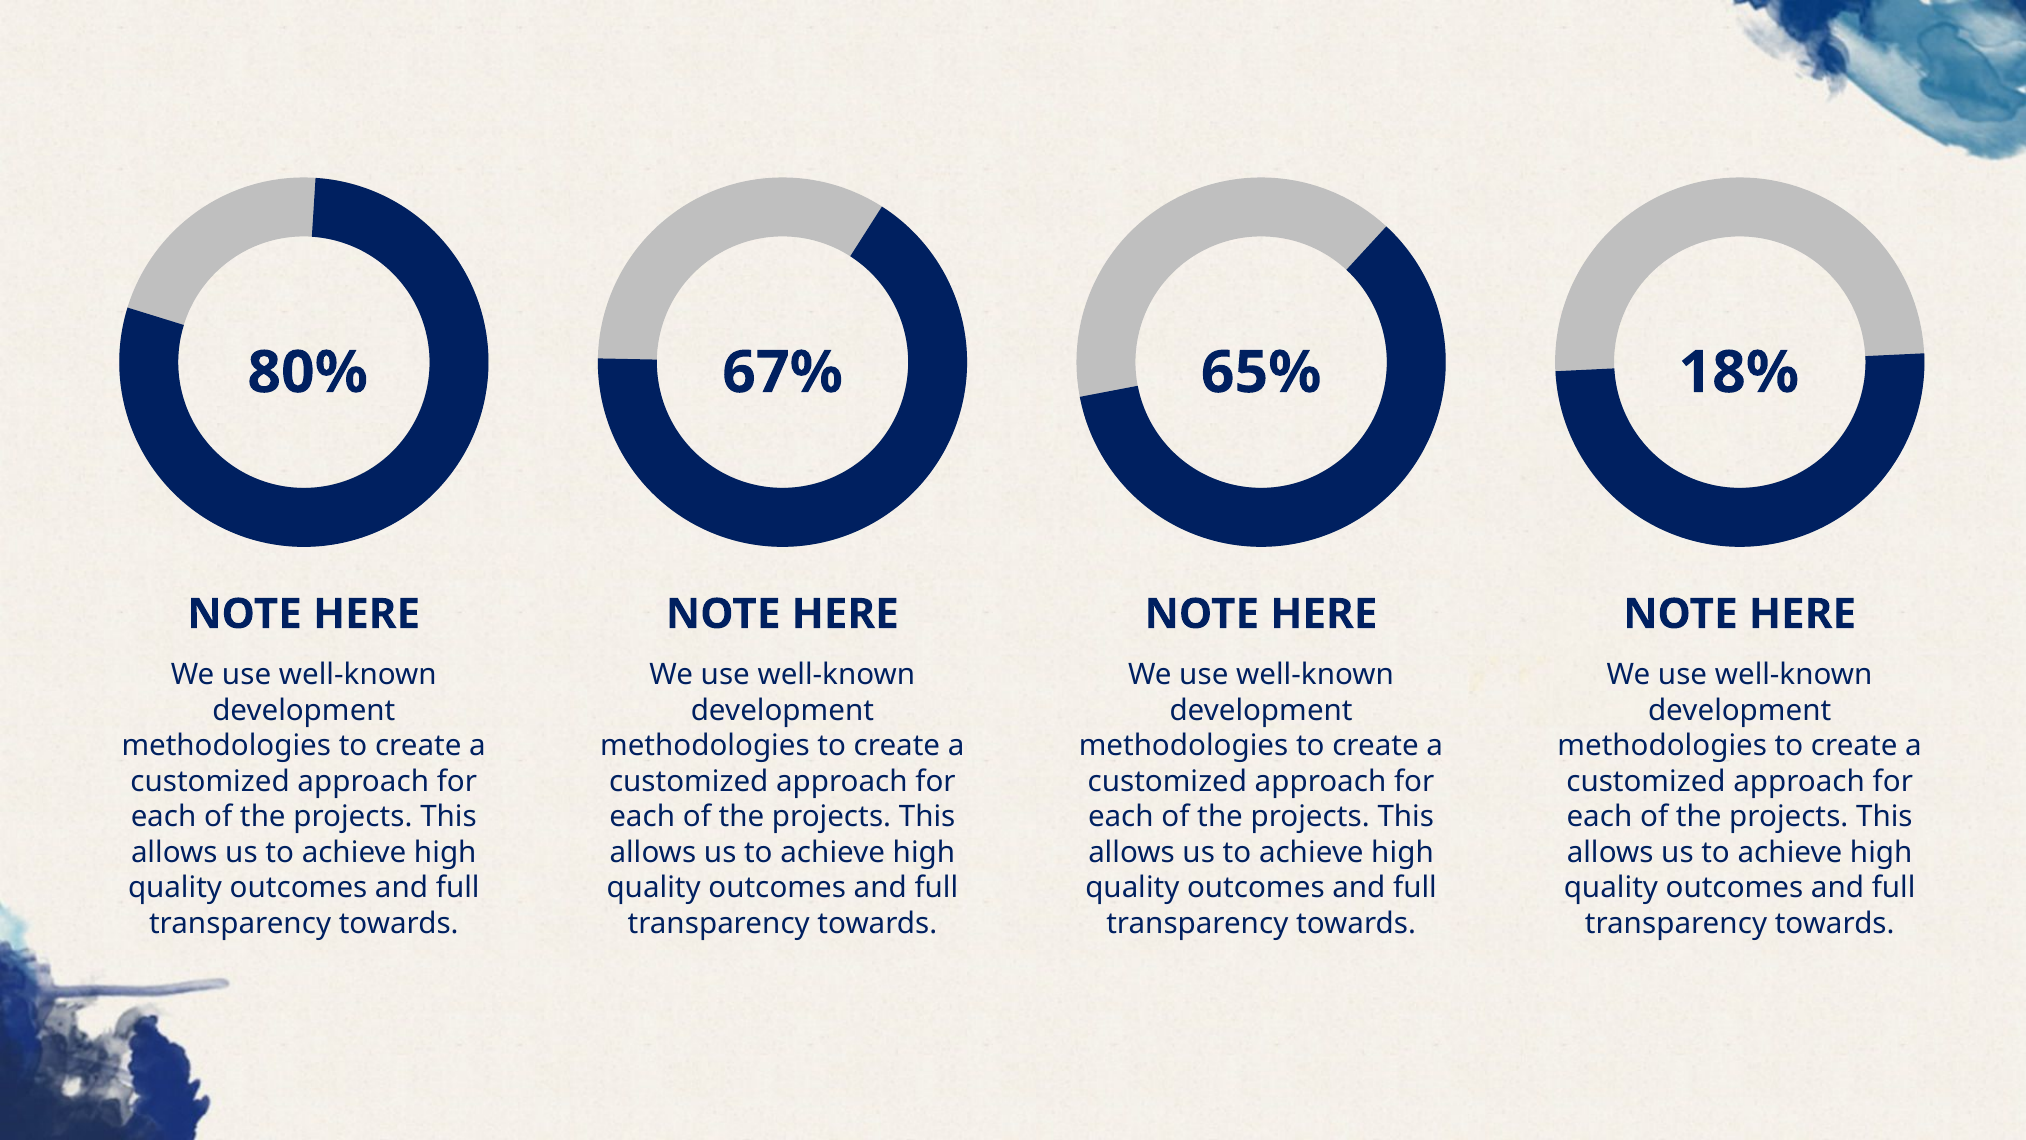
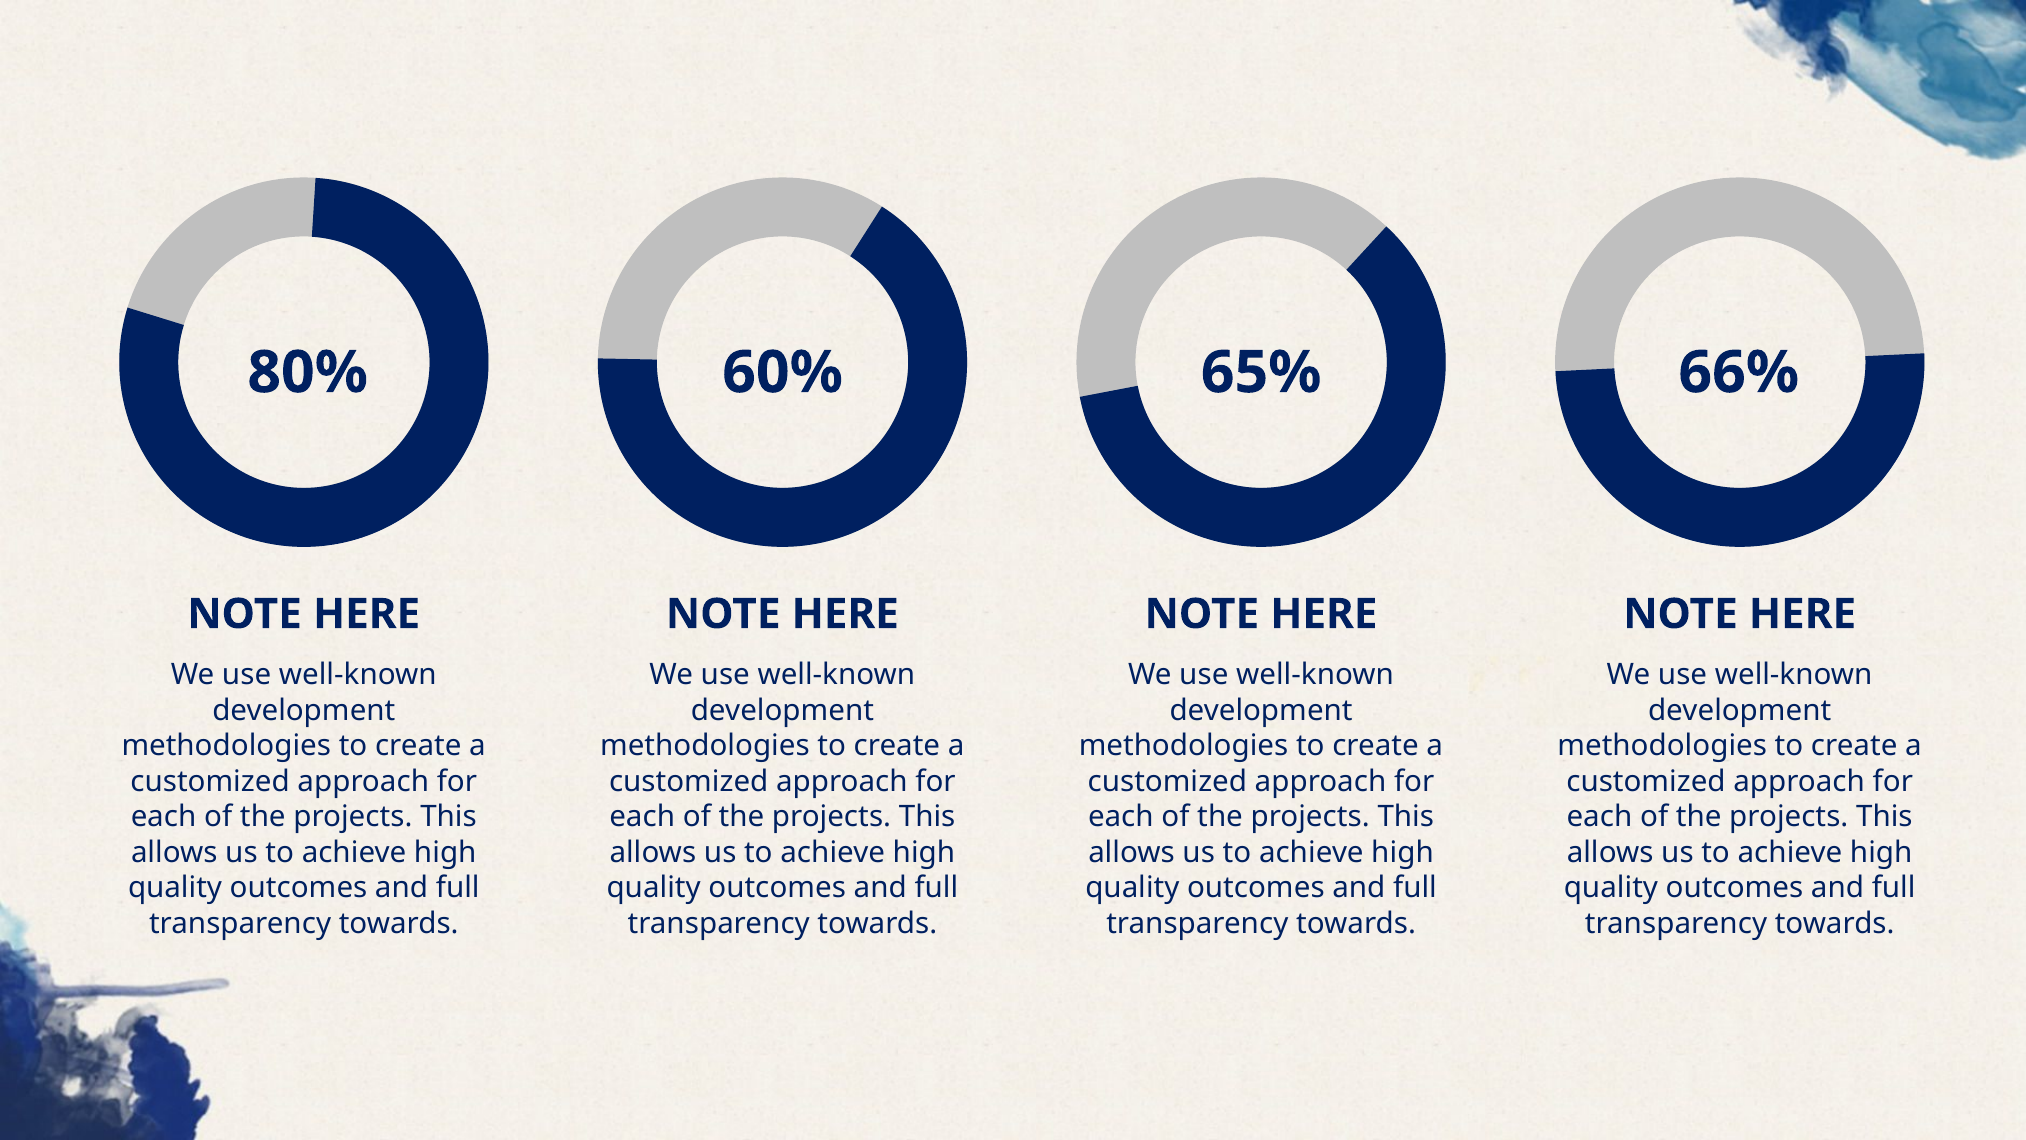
67%: 67% -> 60%
18%: 18% -> 66%
